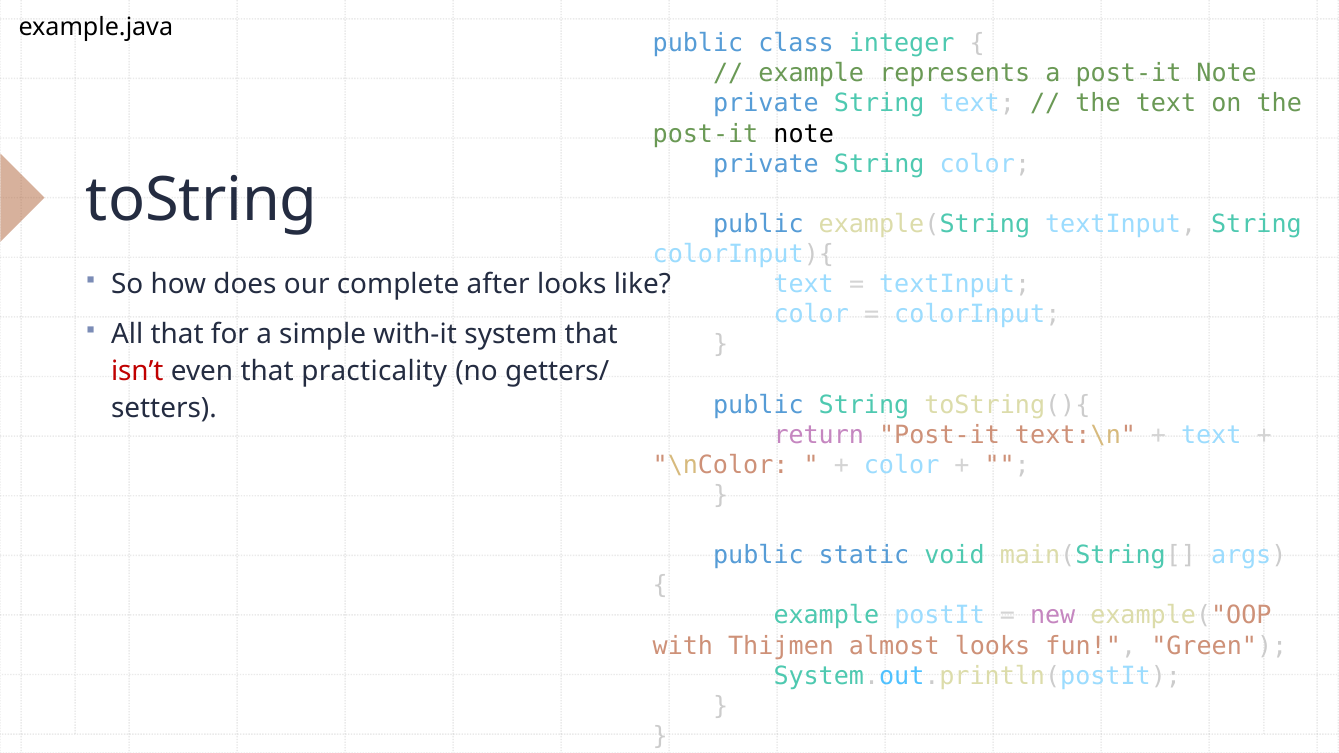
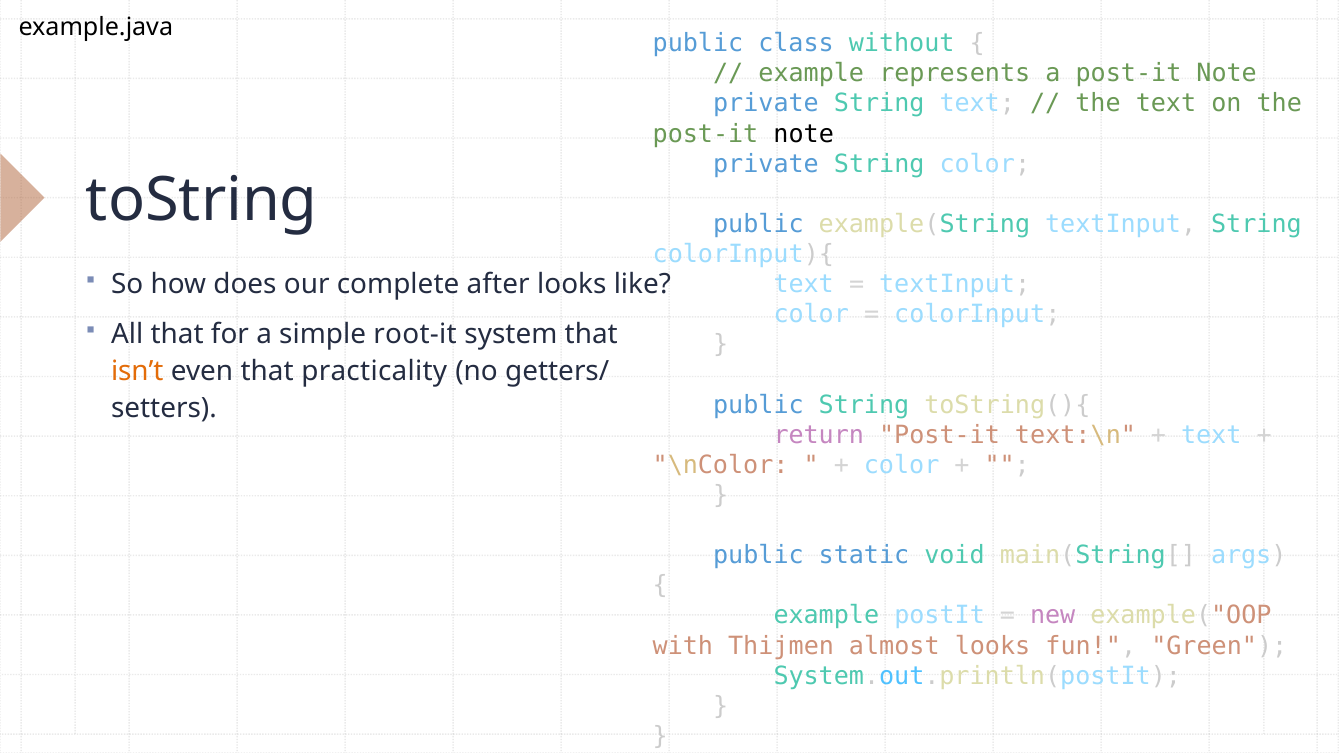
integer: integer -> without
with-it: with-it -> root-it
isn’t colour: red -> orange
